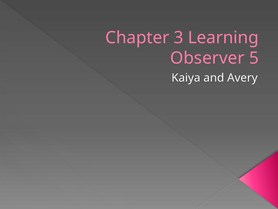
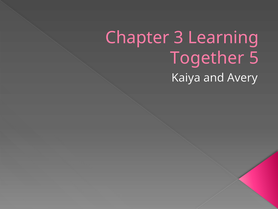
Observer: Observer -> Together
